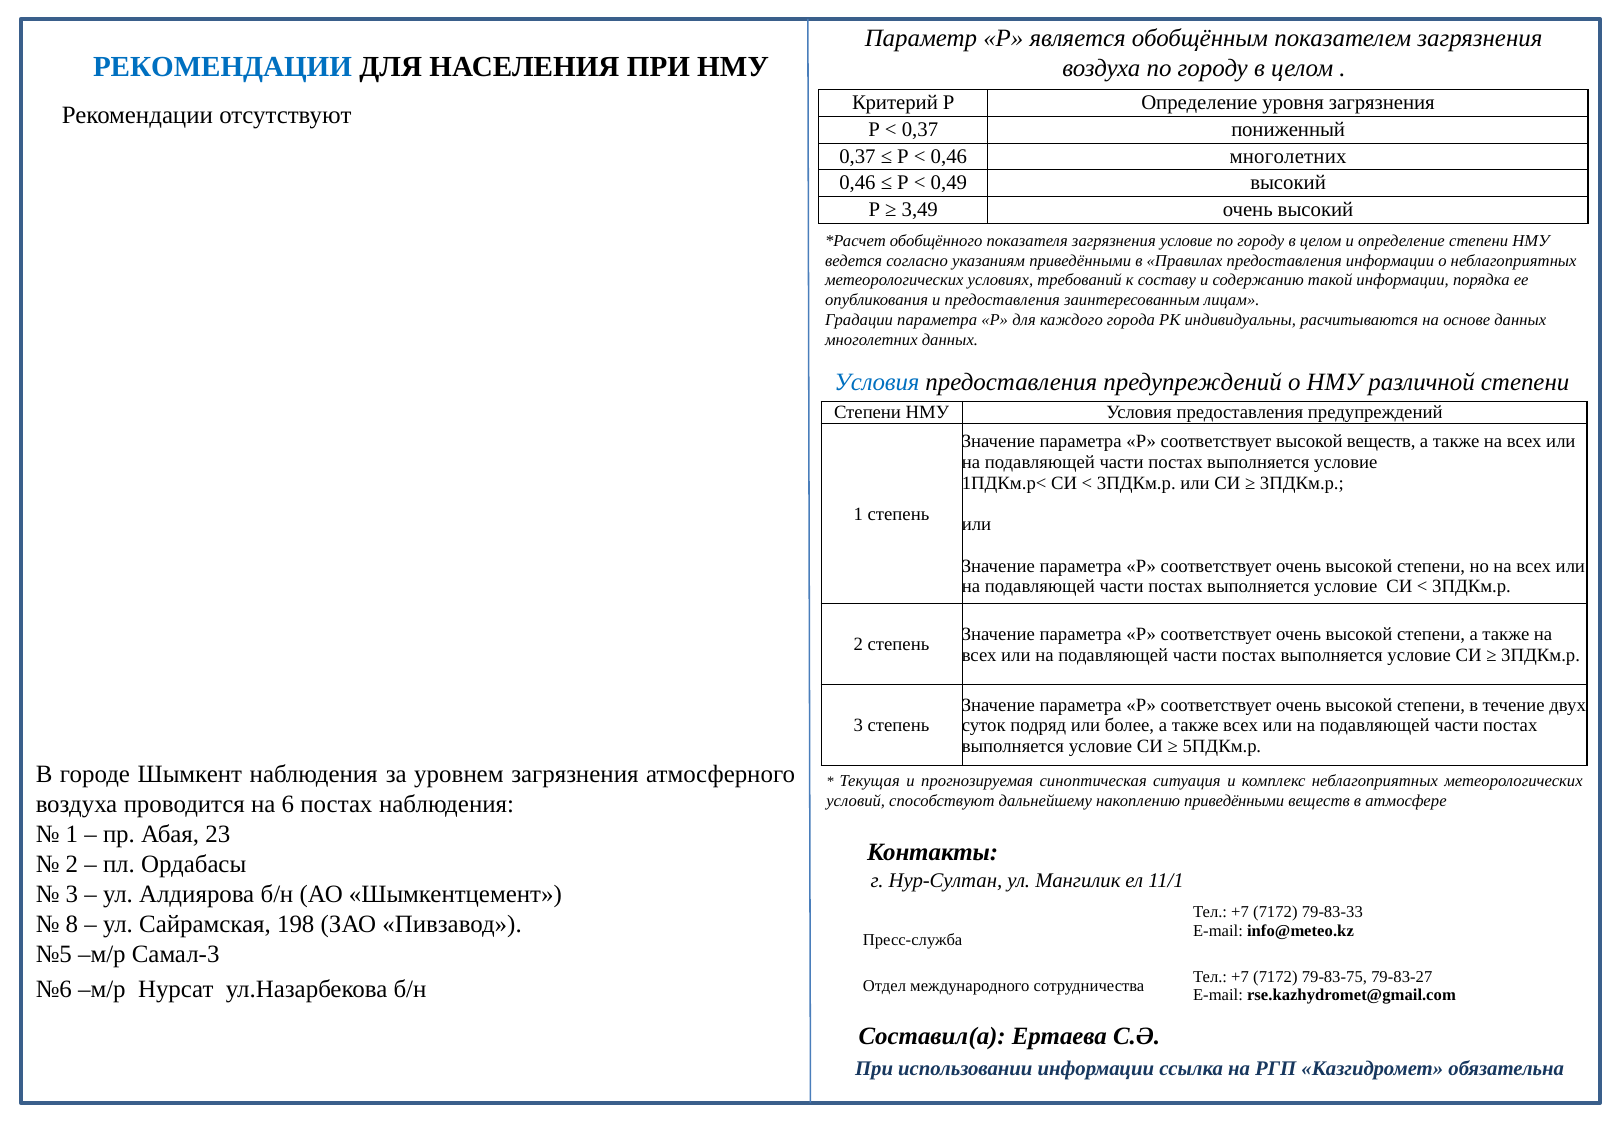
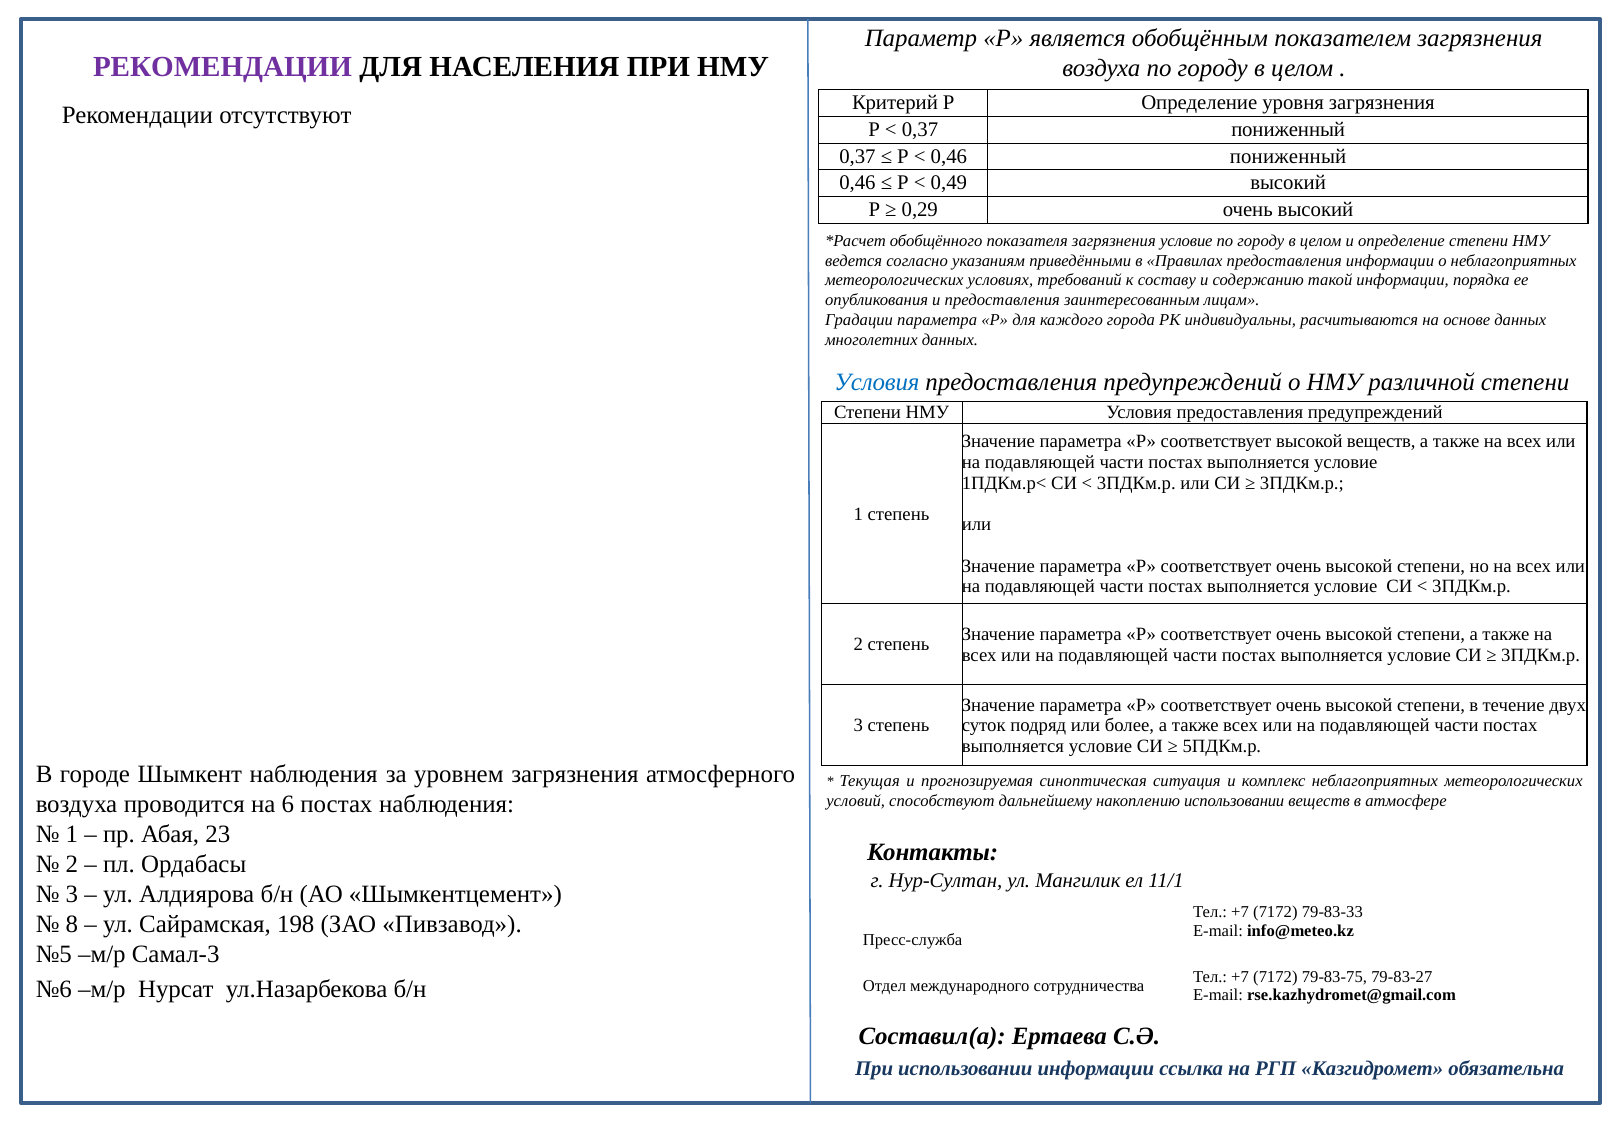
РЕКОМЕНДАЦИИ at (222, 67) colour: blue -> purple
0,46 многолетних: многолетних -> пониженный
3,49: 3,49 -> 0,29
накоплению приведёнными: приведёнными -> использовании
